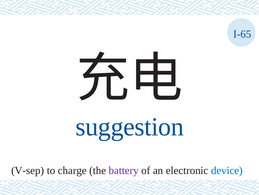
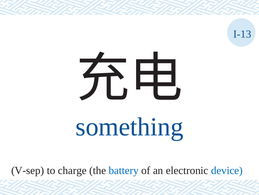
I-65: I-65 -> I-13
suggestion: suggestion -> something
battery colour: purple -> blue
